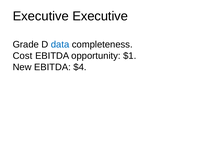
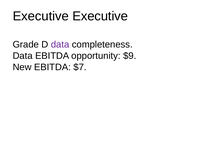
data at (60, 44) colour: blue -> purple
Cost at (23, 56): Cost -> Data
$1: $1 -> $9
$4: $4 -> $7
